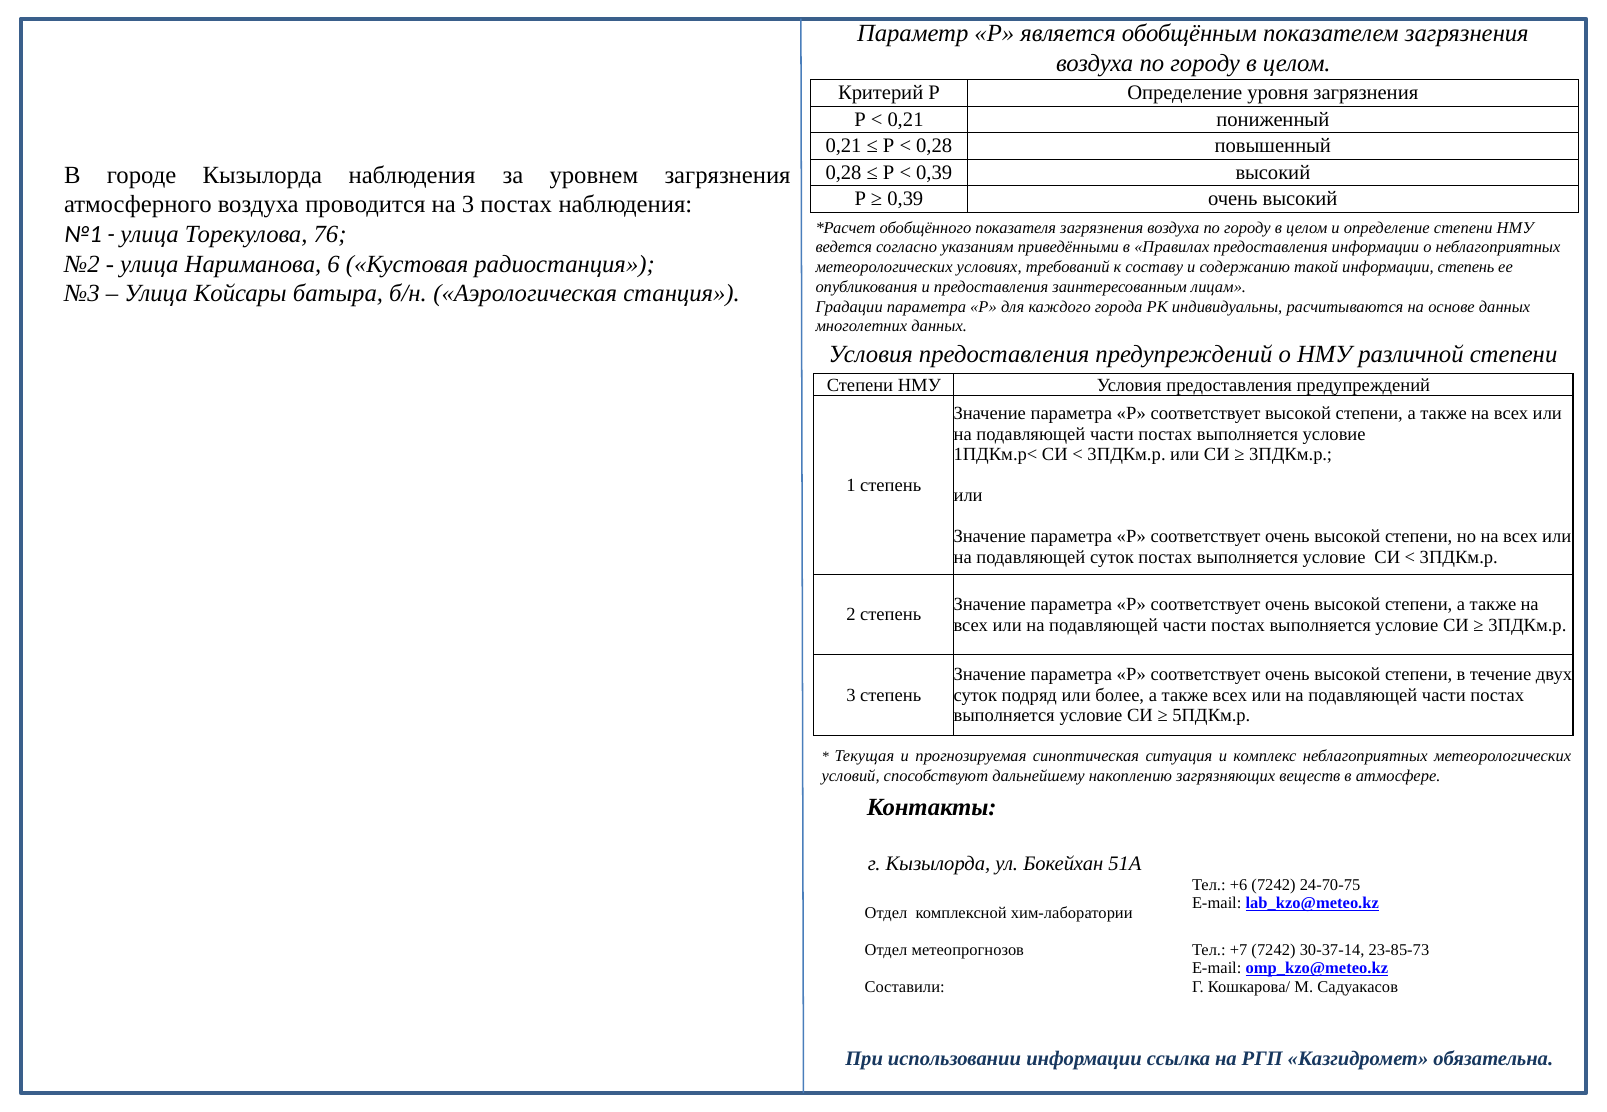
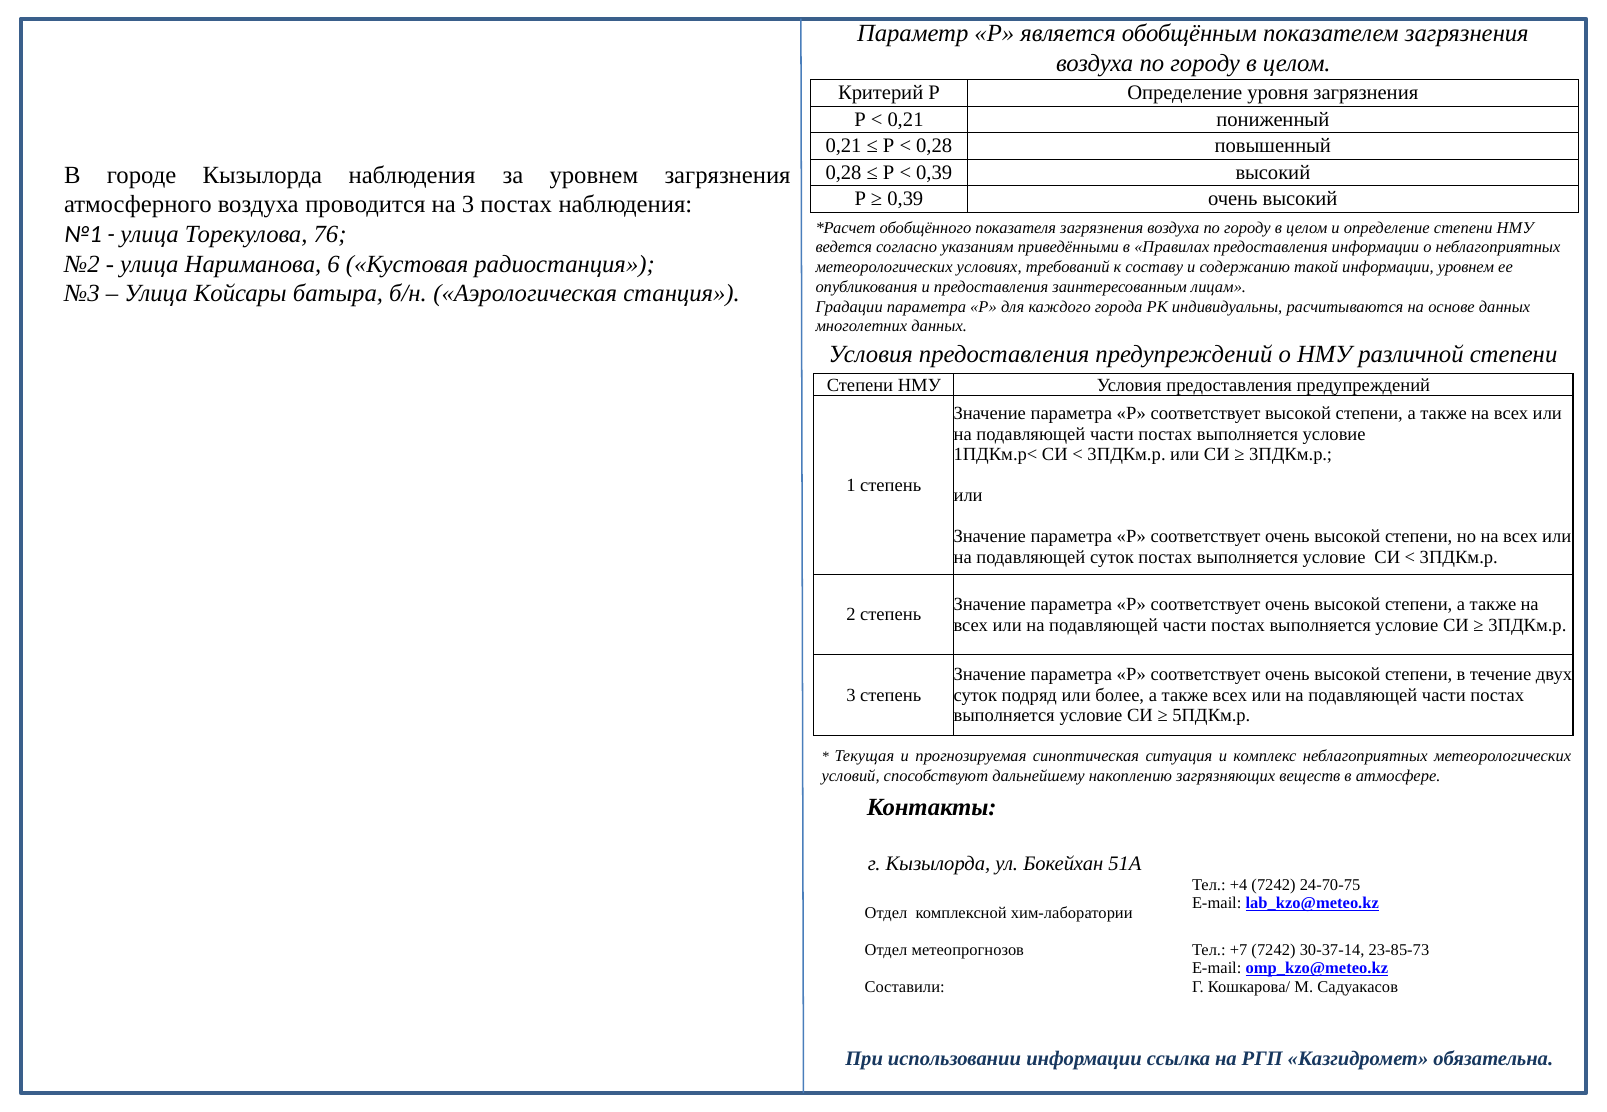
информации степень: степень -> уровнем
+6: +6 -> +4
